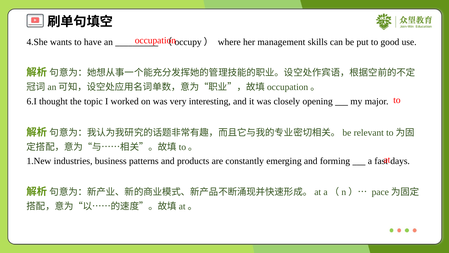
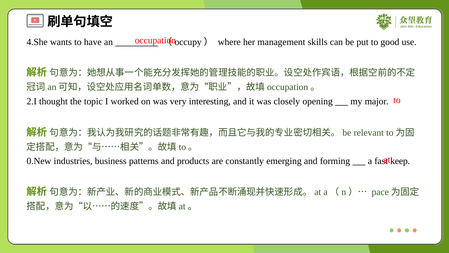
6.I: 6.I -> 2.I
1.New: 1.New -> 0.New
days: days -> keep
